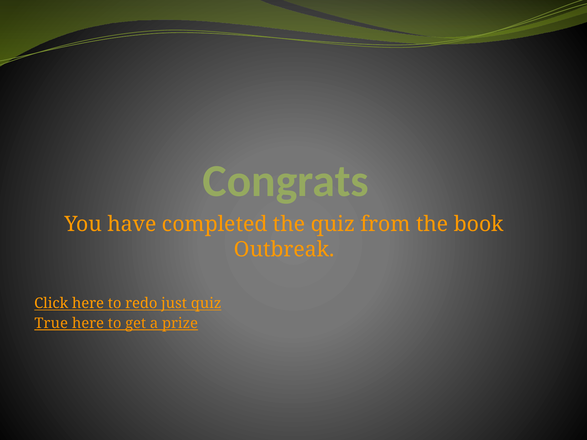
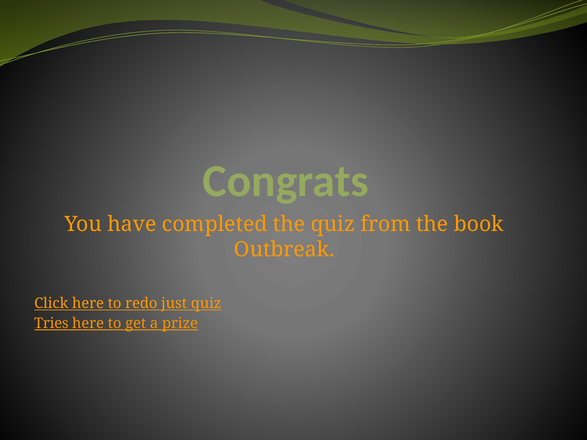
True: True -> Tries
